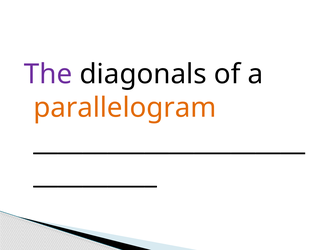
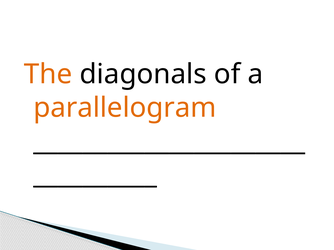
The colour: purple -> orange
